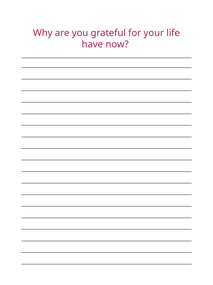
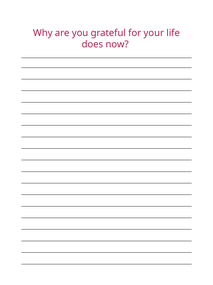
have: have -> does
